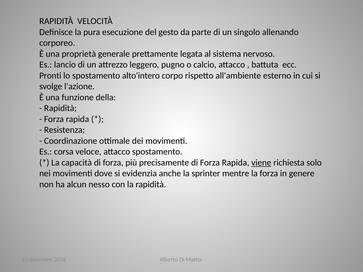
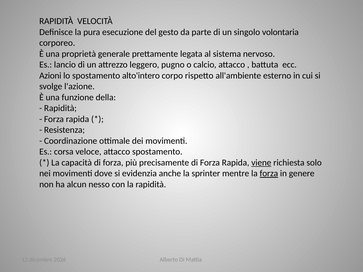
allenando: allenando -> volontaria
Pronti: Pronti -> Azioni
forza at (269, 174) underline: none -> present
